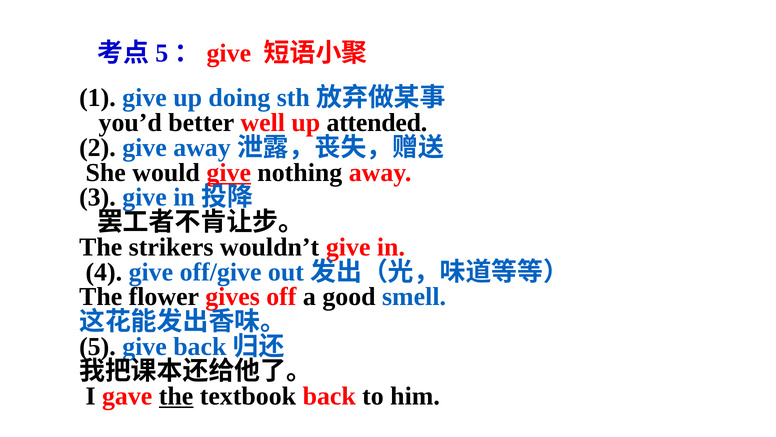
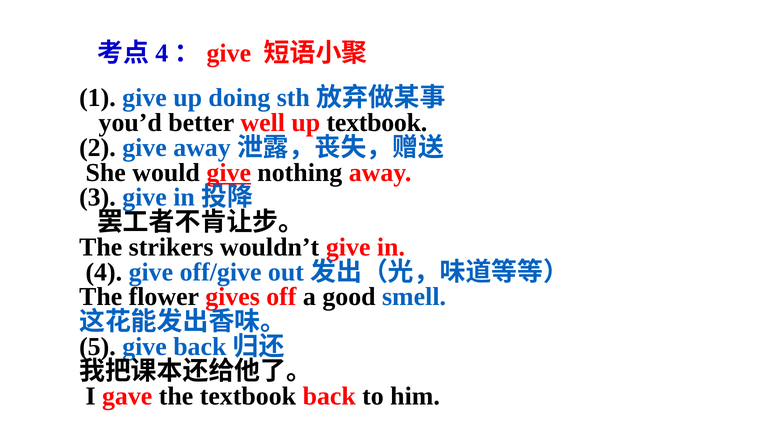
5 at (162, 53): 5 -> 4
up attended: attended -> textbook
the at (176, 396) underline: present -> none
